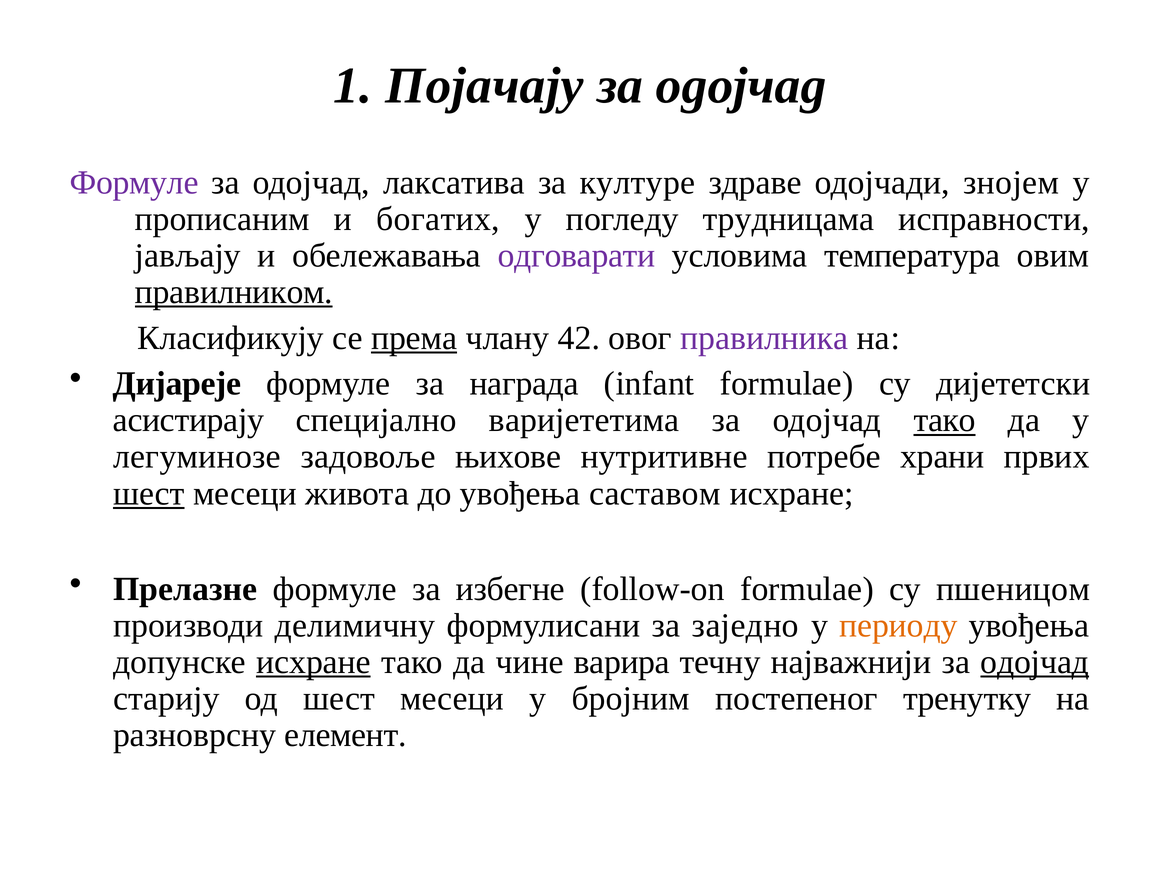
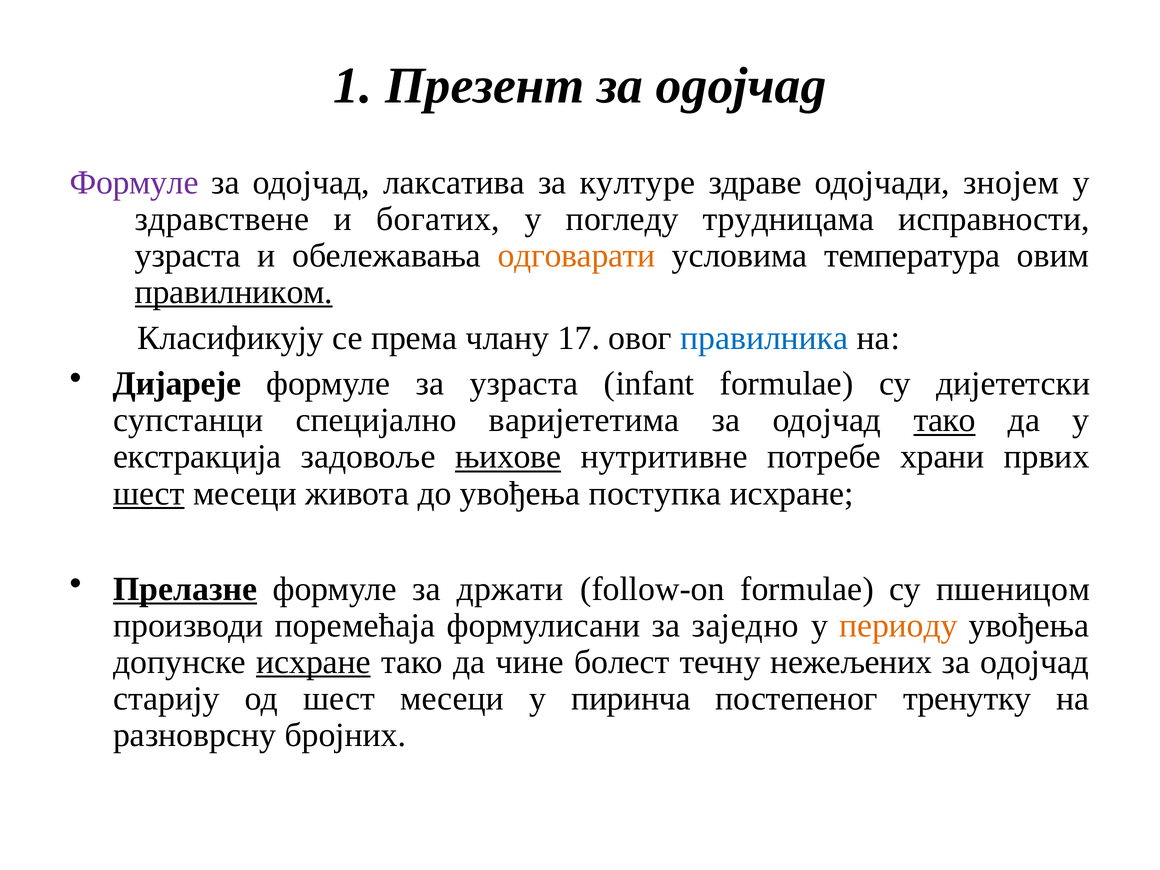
Појачају: Појачају -> Презент
прописаним: прописаним -> здравствене
јављају at (188, 256): јављају -> узраста
одговарати colour: purple -> orange
према underline: present -> none
42: 42 -> 17
правилника colour: purple -> blue
за награда: награда -> узраста
асистирају: асистирају -> супстанци
легуминозе: легуминозе -> екстракција
њихове underline: none -> present
саставом: саставом -> поступка
Прелазне underline: none -> present
избегне: избегне -> држати
делимичну: делимичну -> поремећаја
варира: варира -> болест
најважнији: најважнији -> нежељених
одојчад at (1035, 662) underline: present -> none
бројним: бројним -> пиринча
елемент: елемент -> бројних
